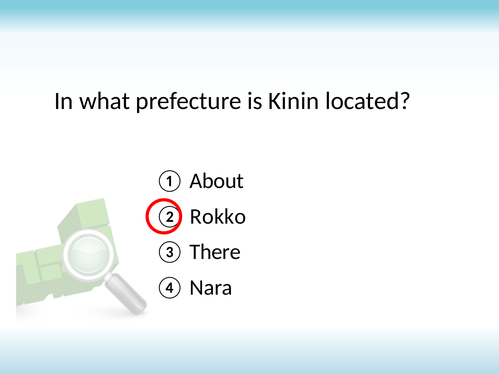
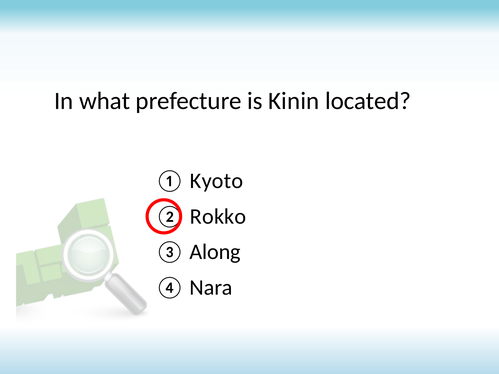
About: About -> Kyoto
There: There -> Along
